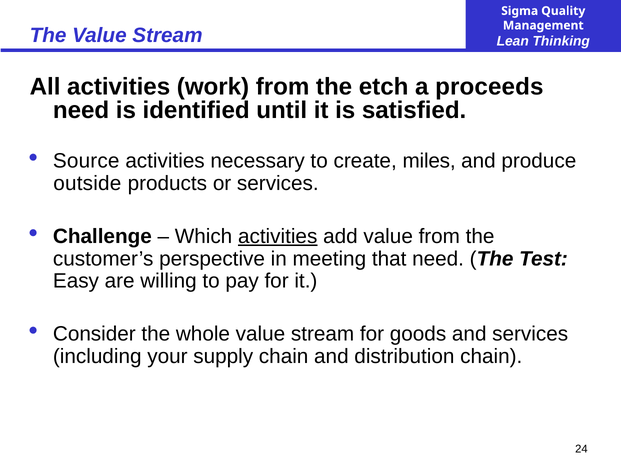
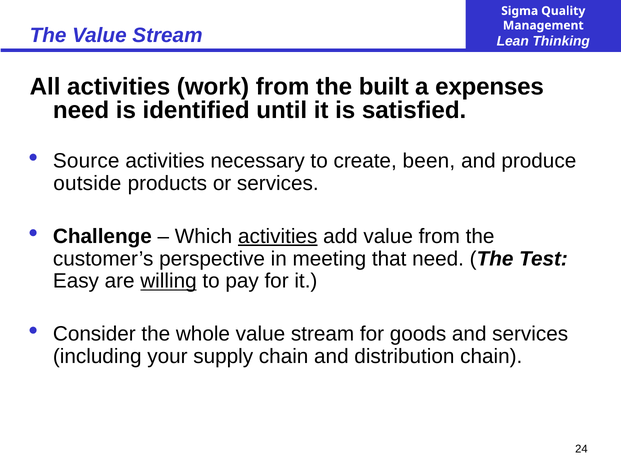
etch: etch -> built
proceeds: proceeds -> expenses
miles: miles -> been
willing underline: none -> present
